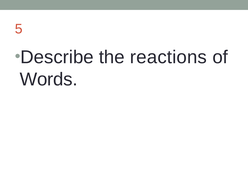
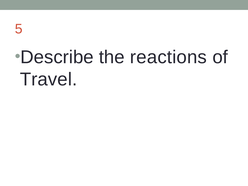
Words: Words -> Travel
